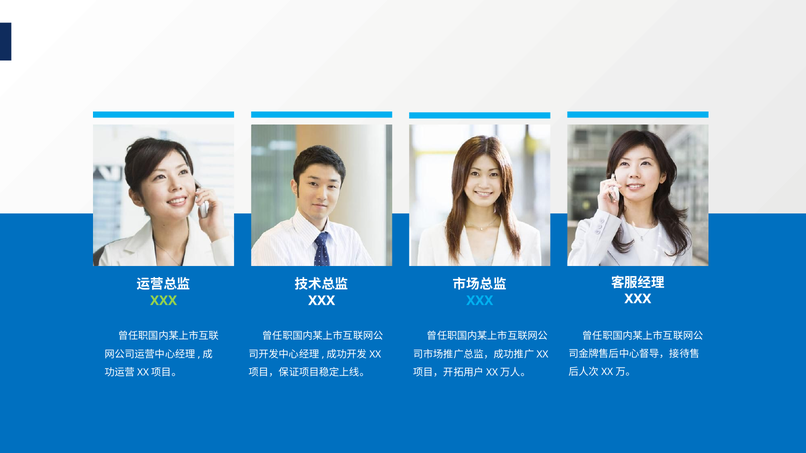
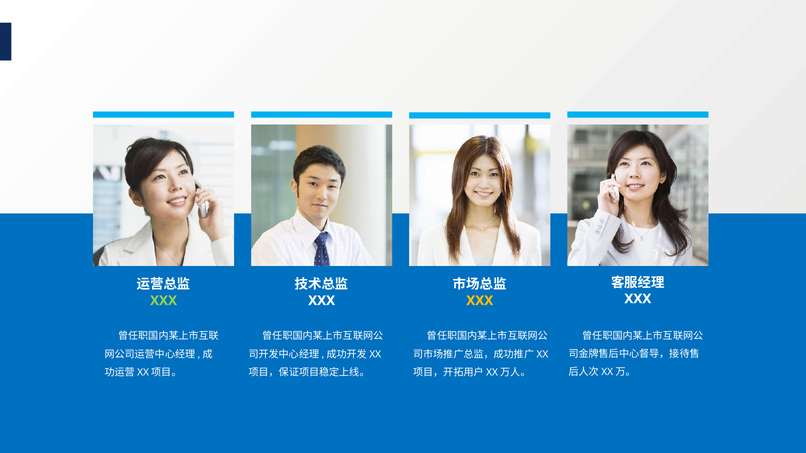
XXX at (480, 301) colour: light blue -> yellow
